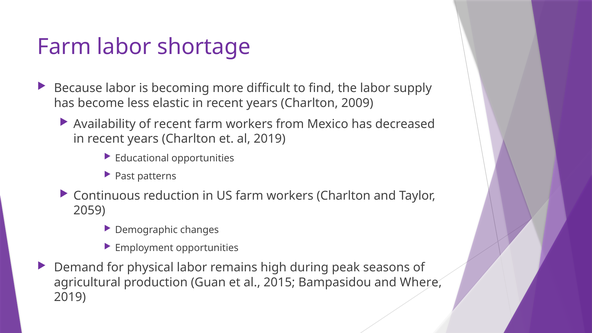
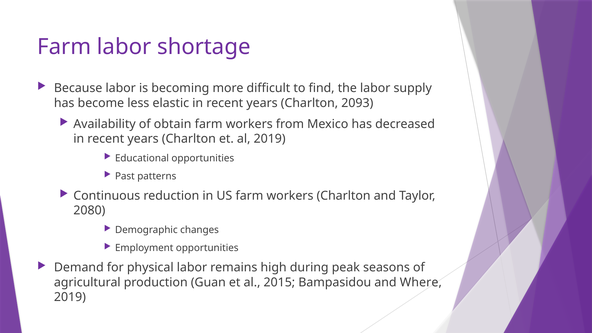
2009: 2009 -> 2093
of recent: recent -> obtain
2059: 2059 -> 2080
